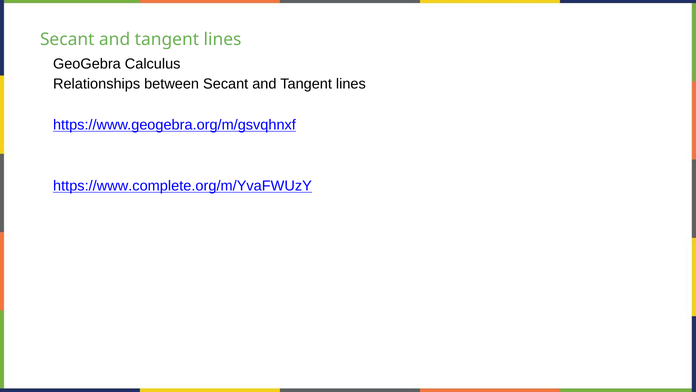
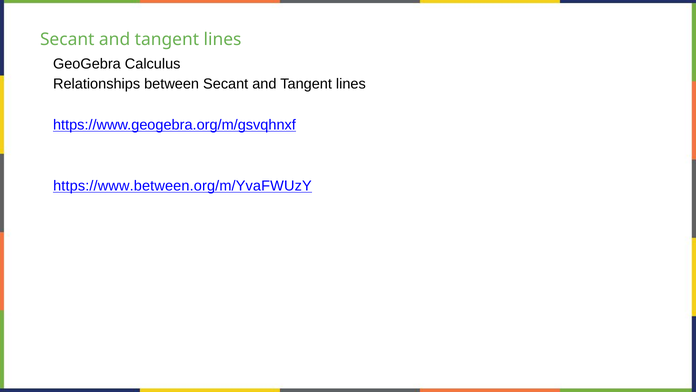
https://www.complete.org/m/YvaFWUzY: https://www.complete.org/m/YvaFWUzY -> https://www.between.org/m/YvaFWUzY
